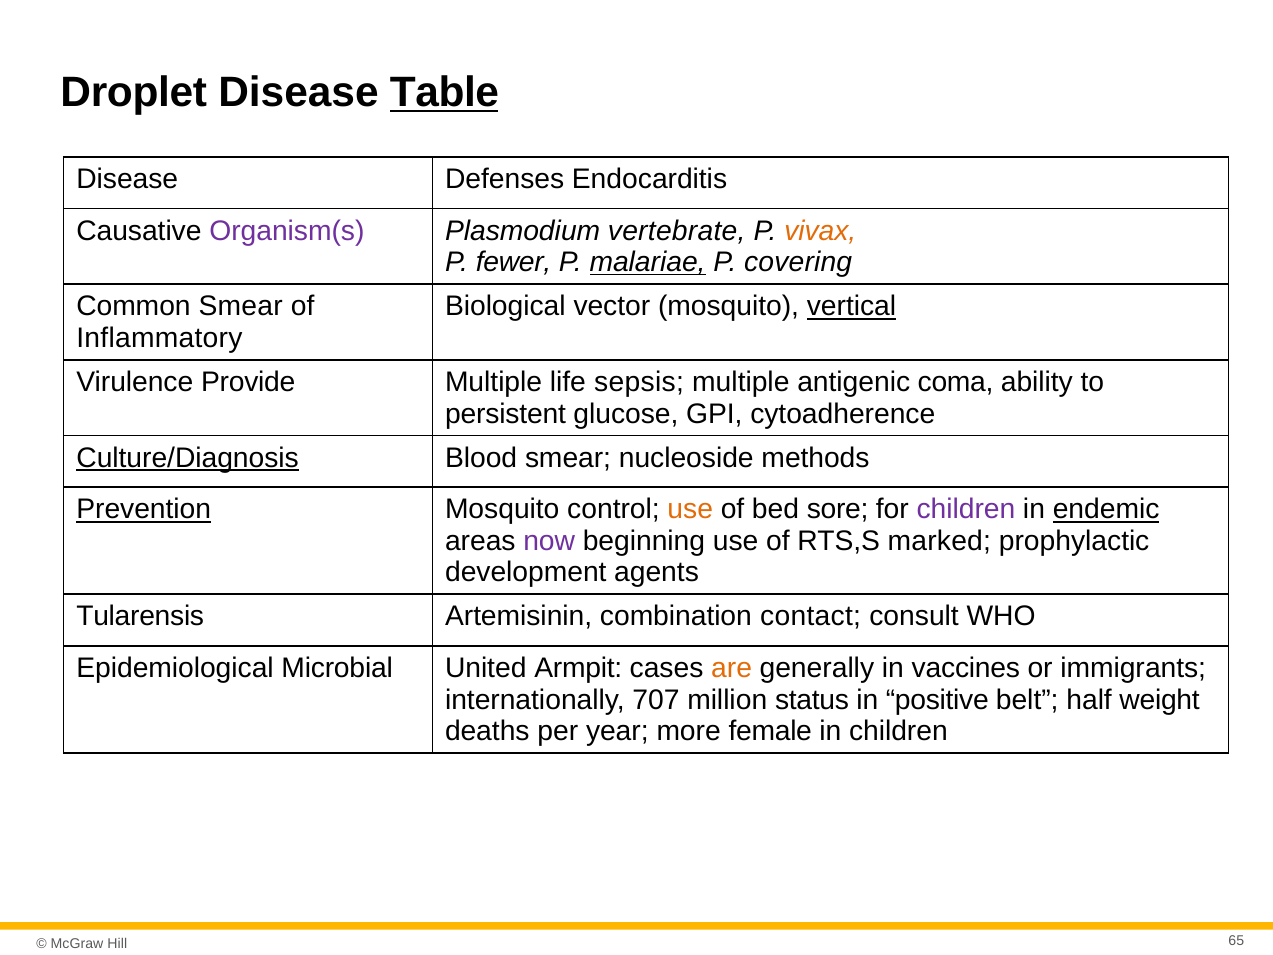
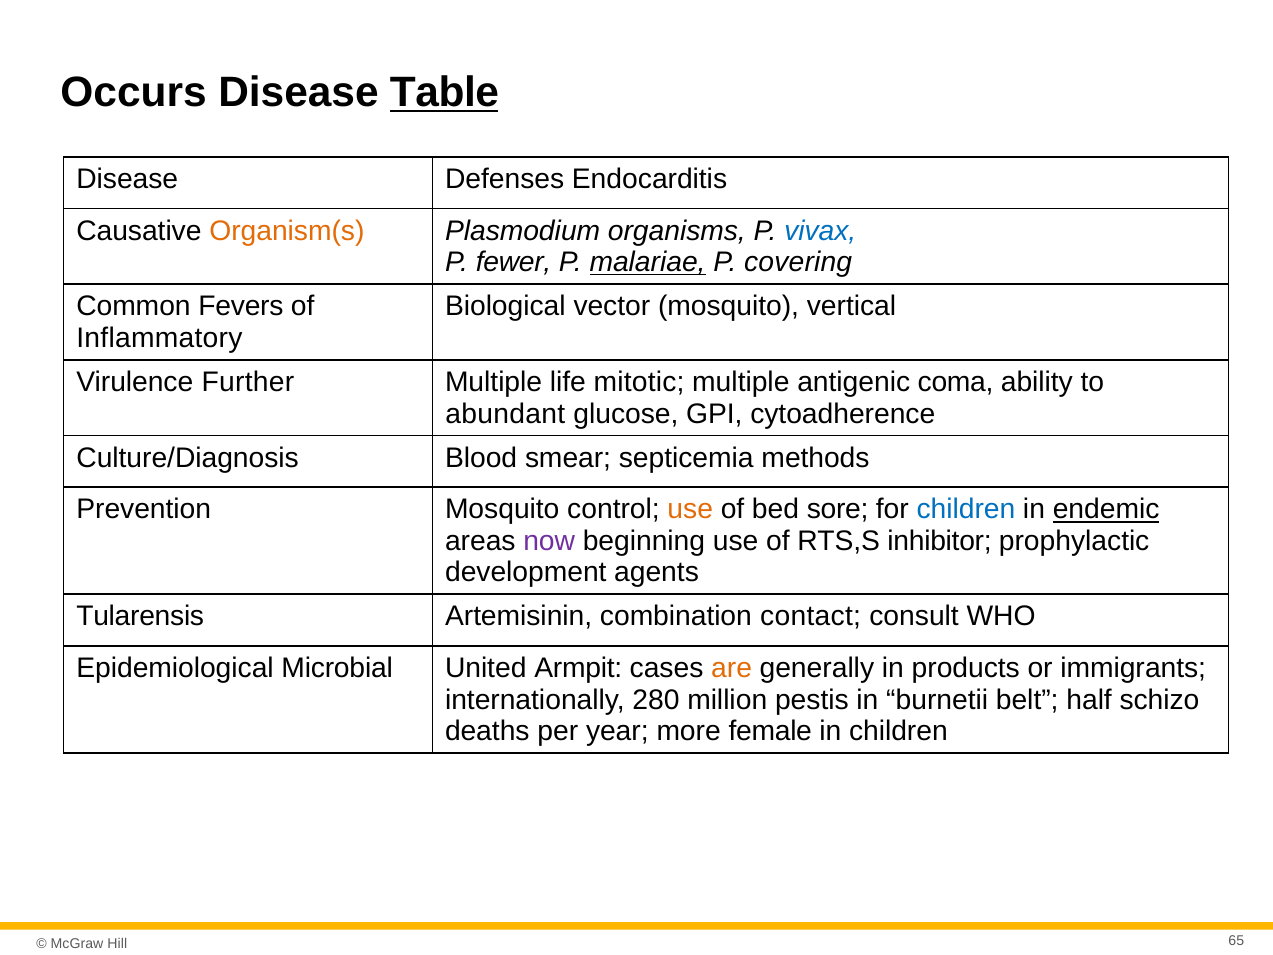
Droplet: Droplet -> Occurs
Organism(s colour: purple -> orange
vertebrate: vertebrate -> organisms
vivax colour: orange -> blue
Common Smear: Smear -> Fevers
vertical underline: present -> none
Provide: Provide -> Further
sepsis: sepsis -> mitotic
persistent: persistent -> abundant
Culture/Diagnosis underline: present -> none
nucleoside: nucleoside -> septicemia
Prevention underline: present -> none
children at (966, 509) colour: purple -> blue
marked: marked -> inhibitor
vaccines: vaccines -> products
707: 707 -> 280
status: status -> pestis
positive: positive -> burnetii
weight: weight -> schizo
